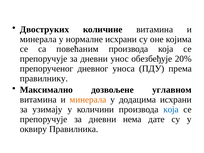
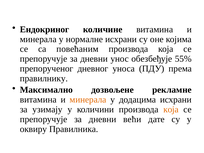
Двоструких: Двоструких -> Ендокриног
20%: 20% -> 55%
углавном: углавном -> рекламне
која at (171, 109) colour: blue -> orange
нема: нема -> већи
